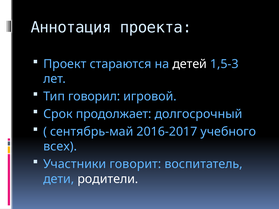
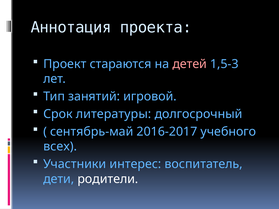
детей colour: white -> pink
говорил: говорил -> занятий
продолжает: продолжает -> литературы
говорит: говорит -> интерес
